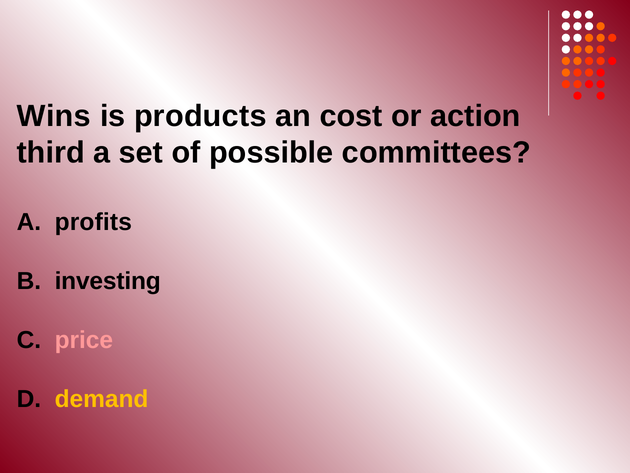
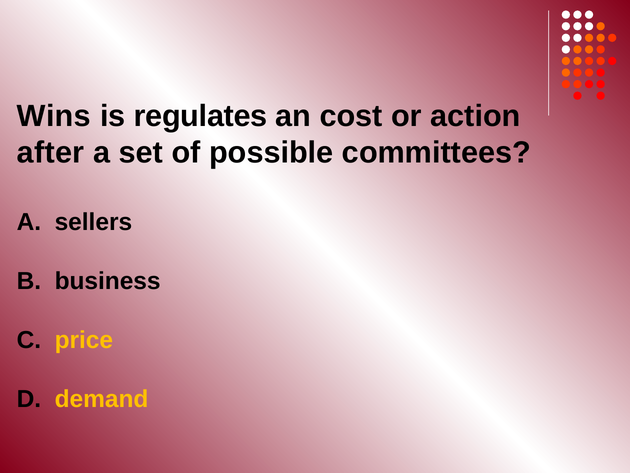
products: products -> regulates
third: third -> after
profits: profits -> sellers
investing: investing -> business
price colour: pink -> yellow
